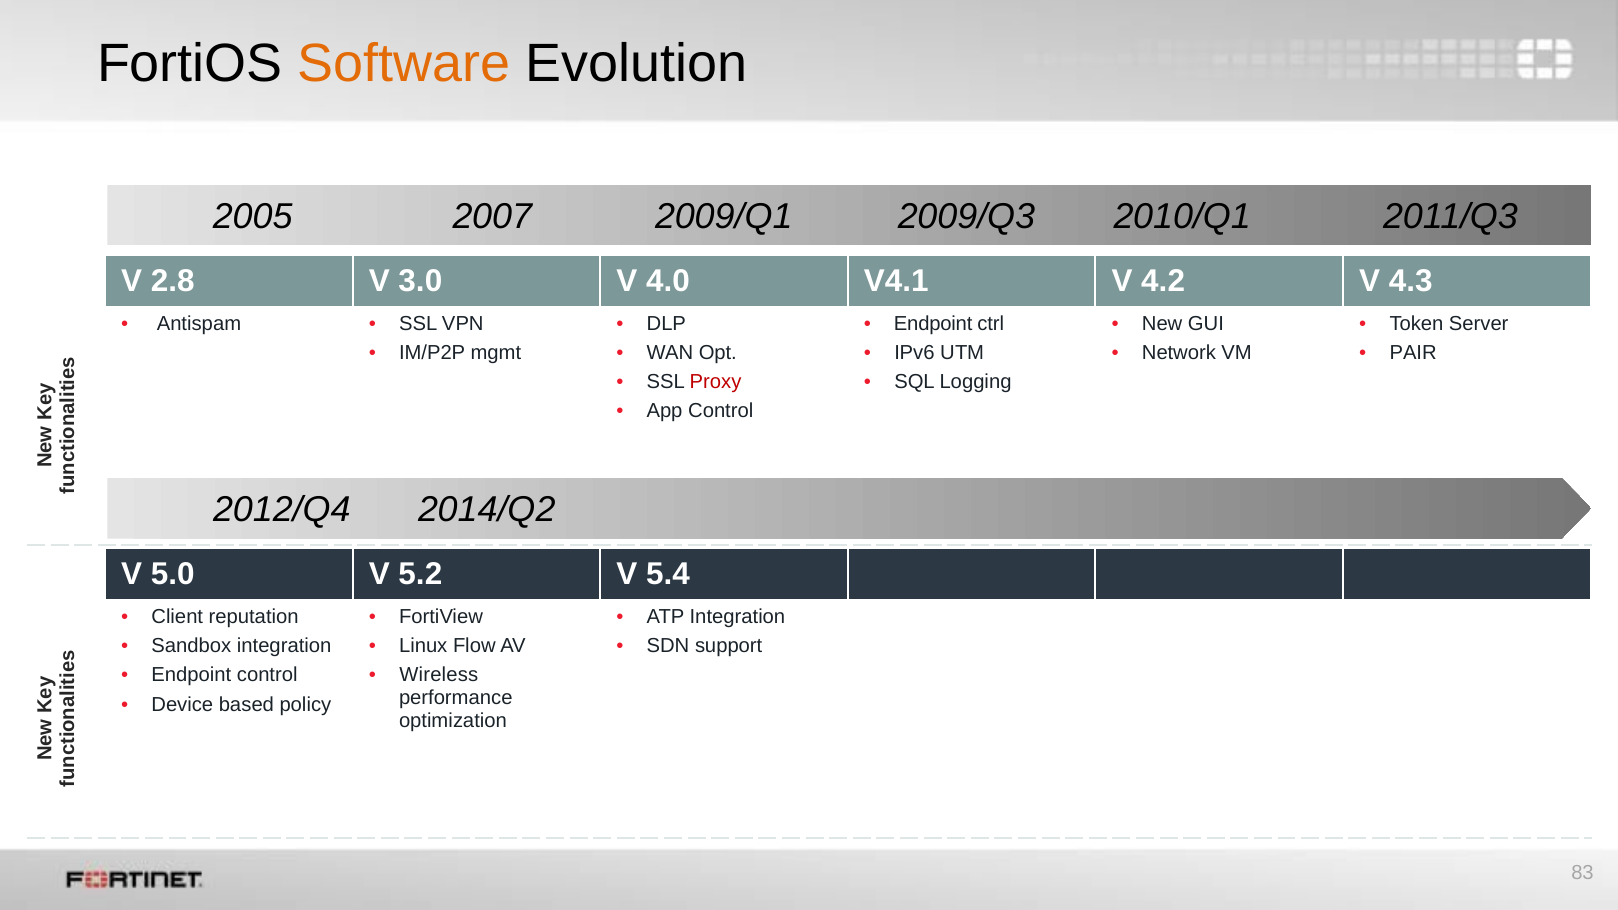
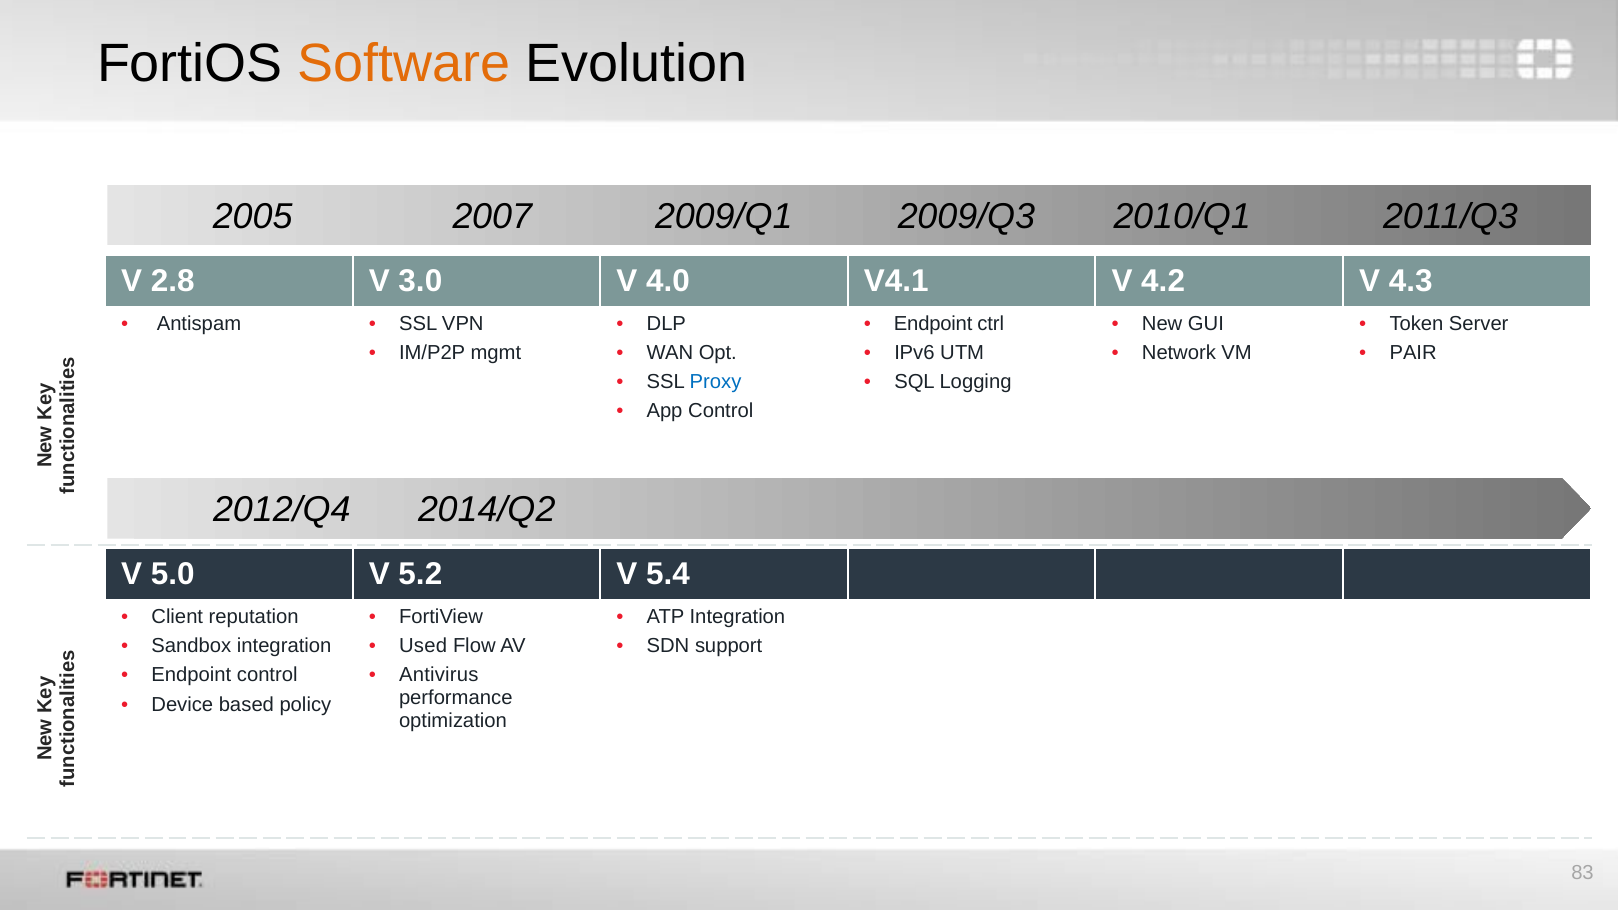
Proxy colour: red -> blue
Linux: Linux -> Used
Wireless: Wireless -> Antivirus
